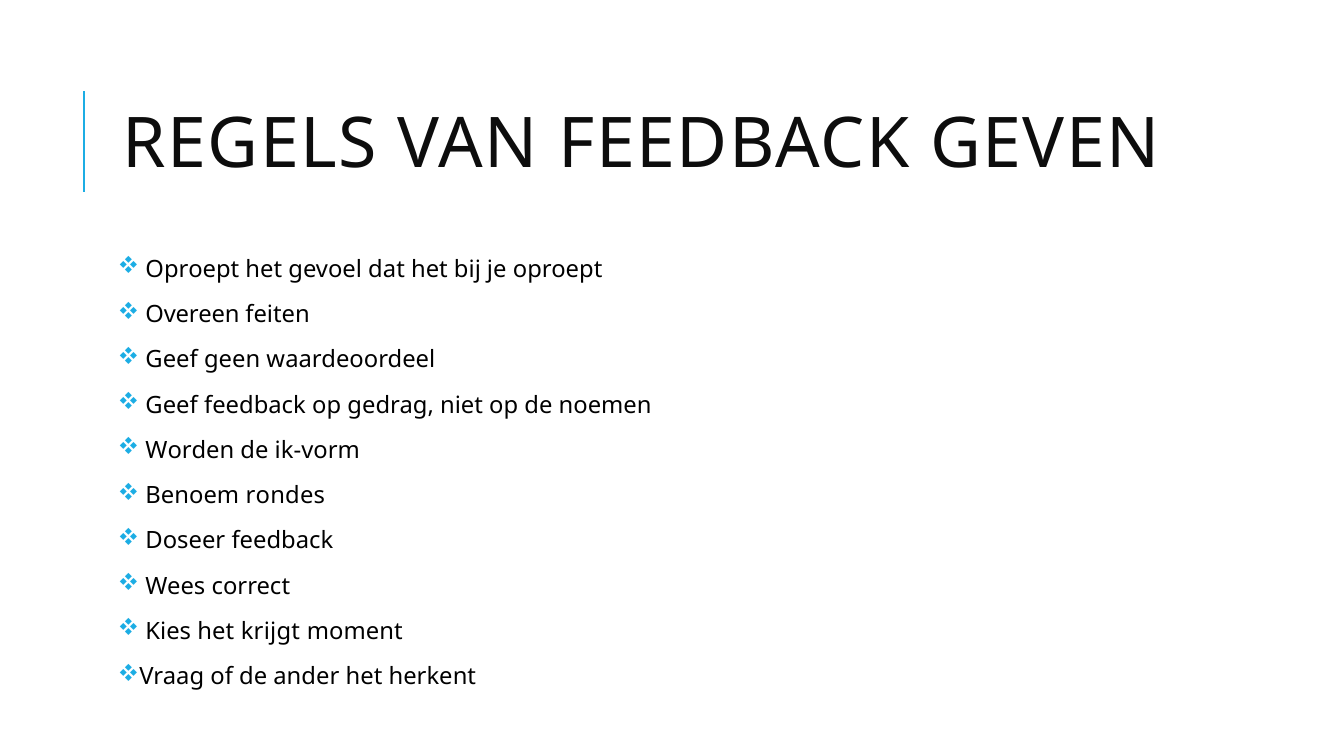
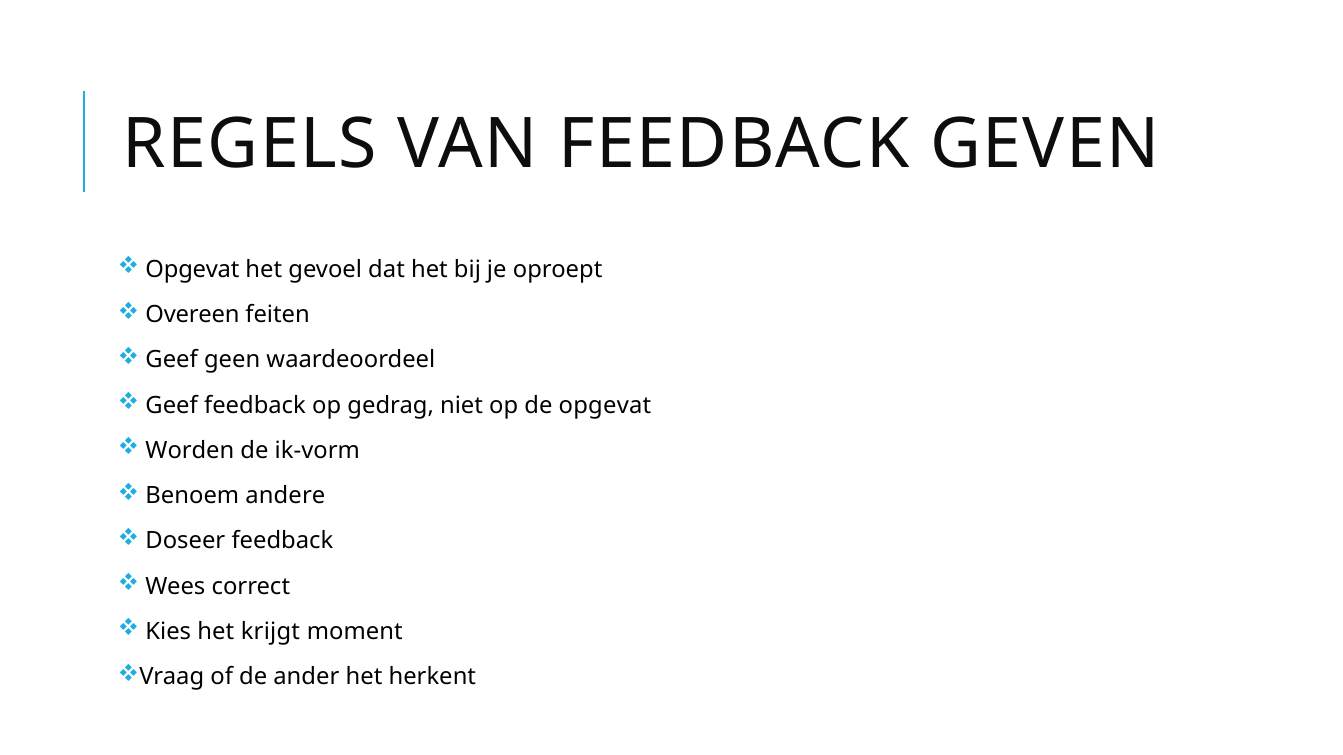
Oproept at (192, 270): Oproept -> Opgevat
de noemen: noemen -> opgevat
rondes: rondes -> andere
